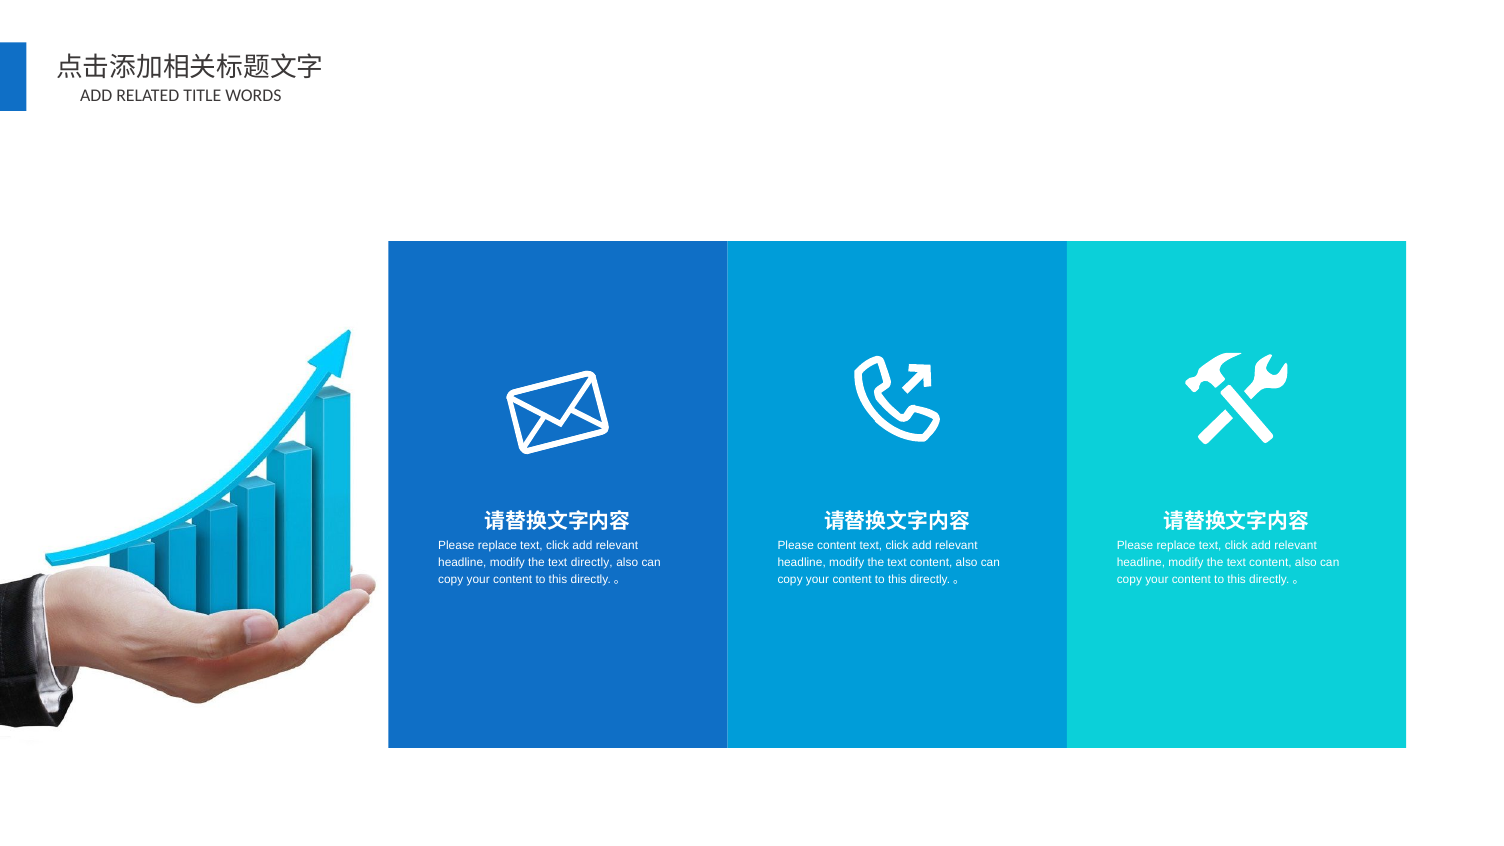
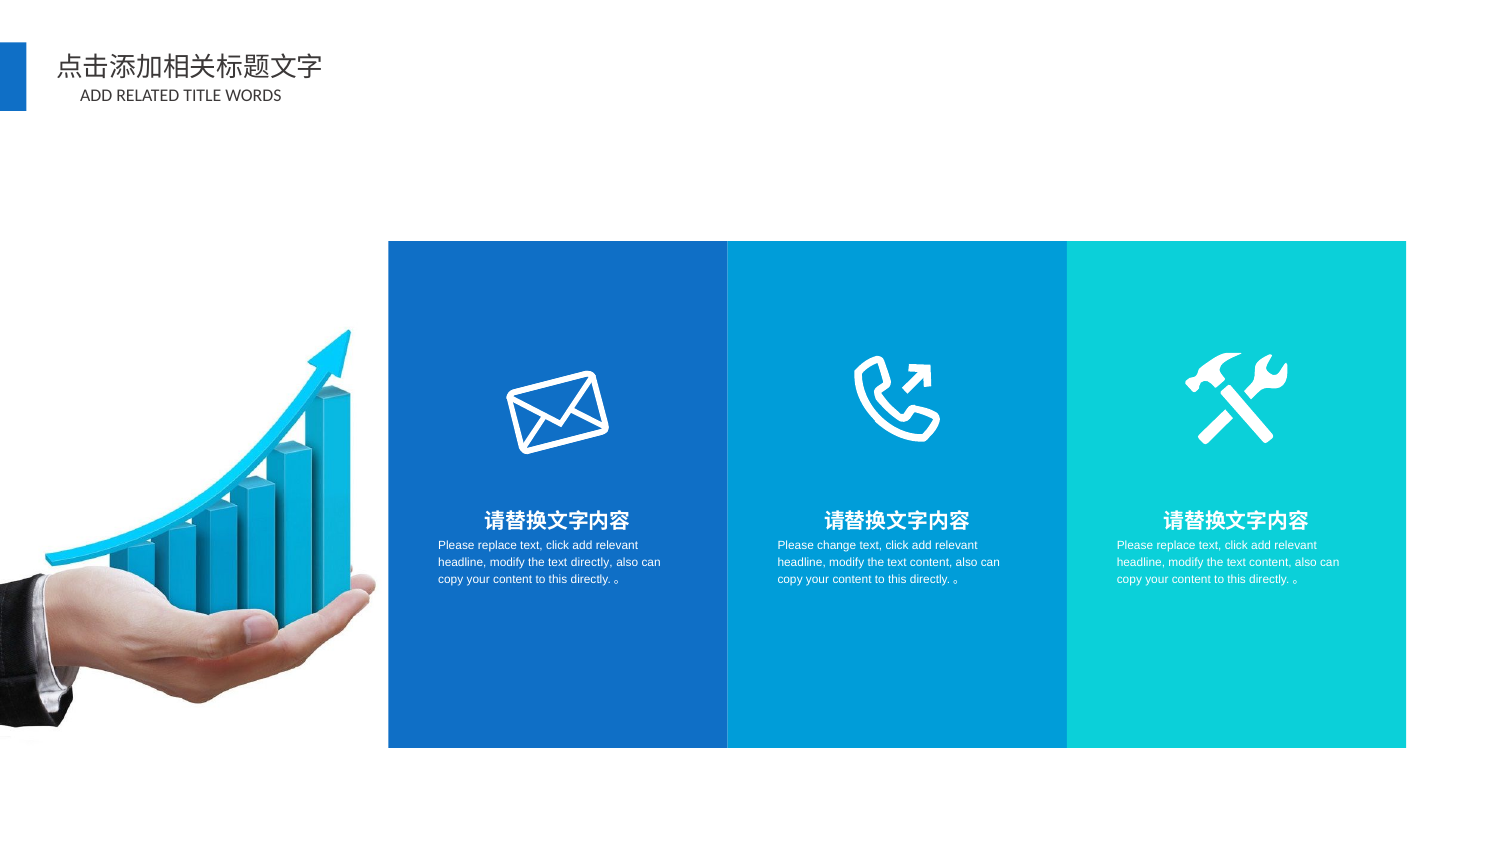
Please content: content -> change
